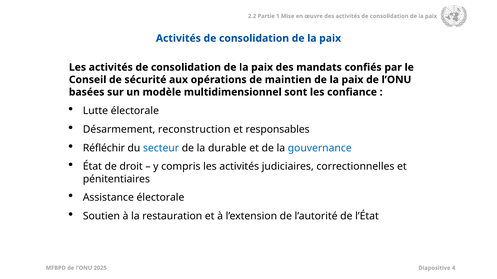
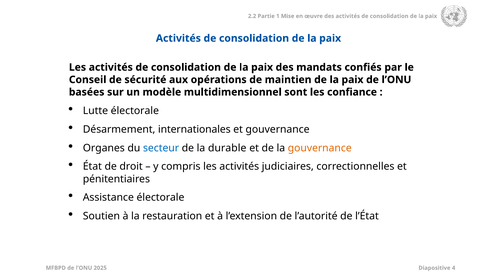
reconstruction: reconstruction -> internationales
et responsables: responsables -> gouvernance
Réfléchir: Réfléchir -> Organes
gouvernance at (320, 148) colour: blue -> orange
